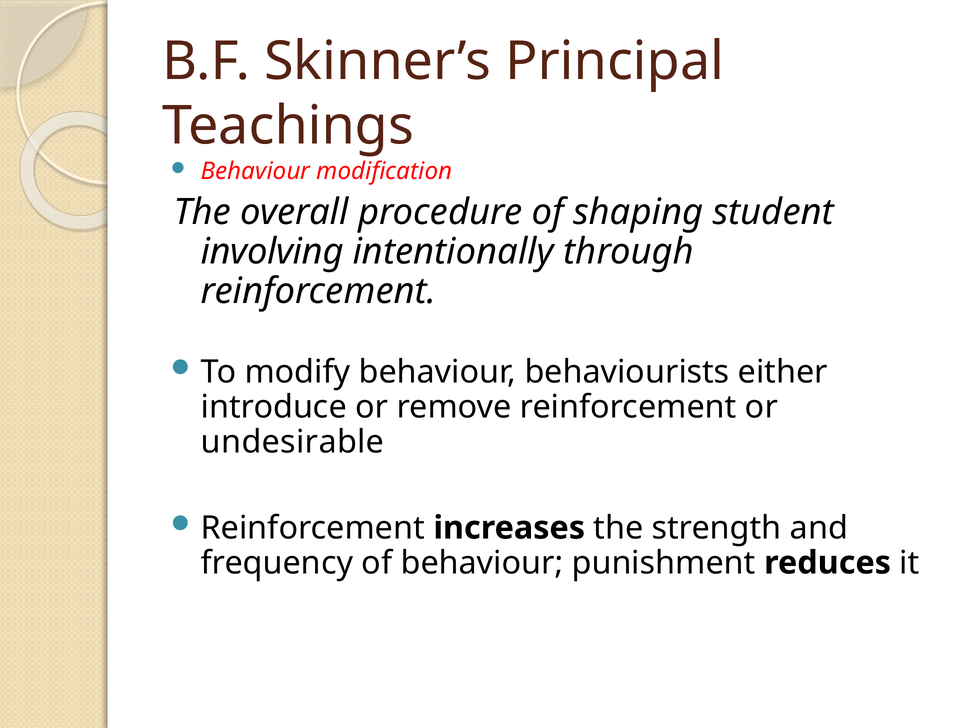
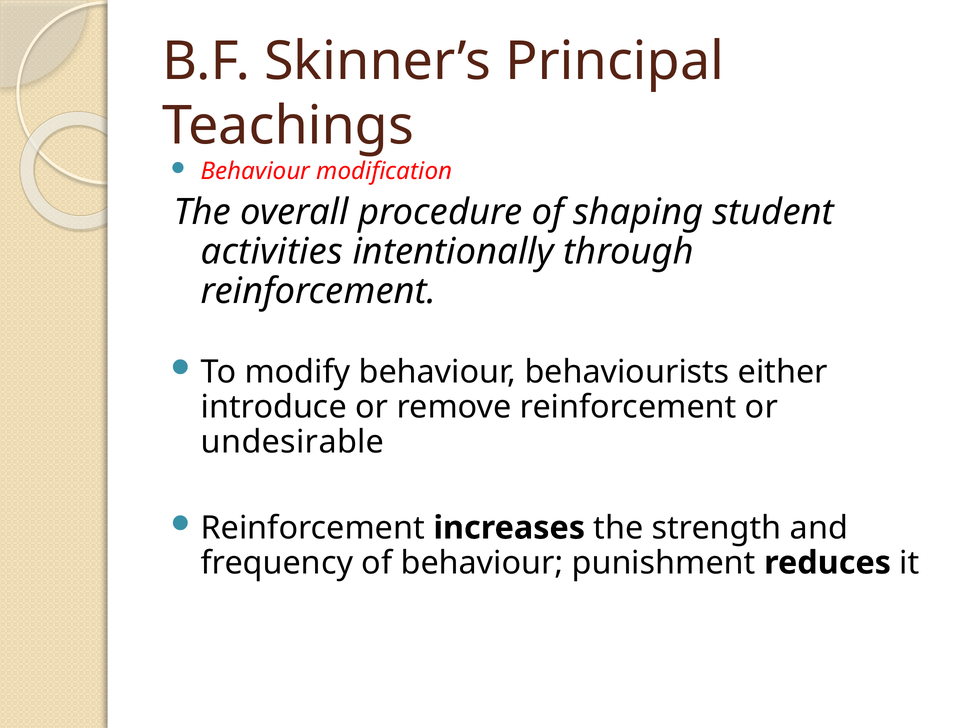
involving: involving -> activities
